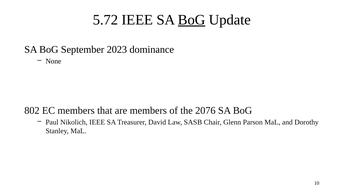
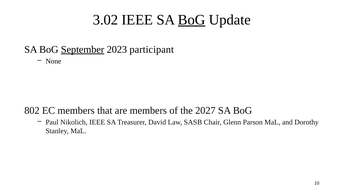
5.72: 5.72 -> 3.02
September underline: none -> present
dominance: dominance -> participant
2076: 2076 -> 2027
